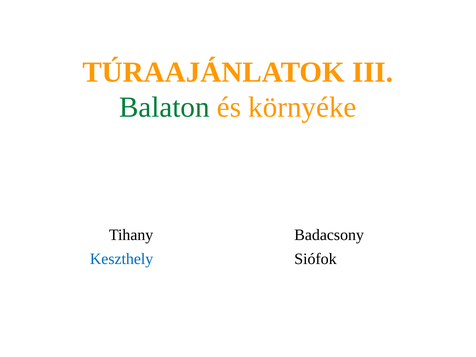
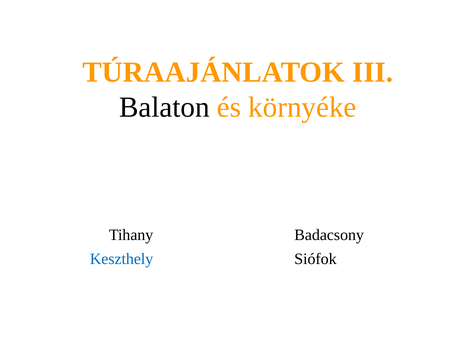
Balaton colour: green -> black
